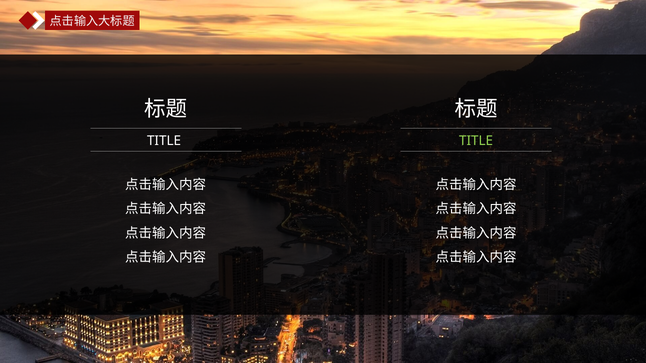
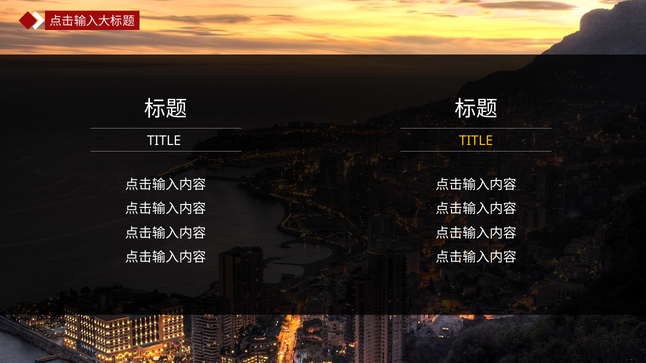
TITLE at (476, 141) colour: light green -> yellow
